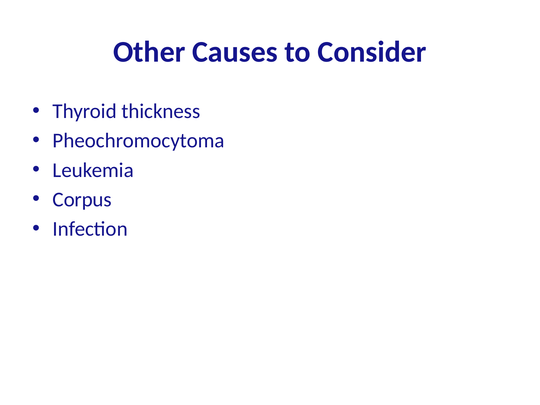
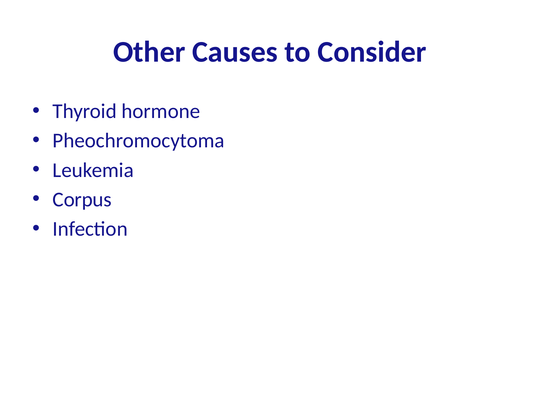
thickness: thickness -> hormone
